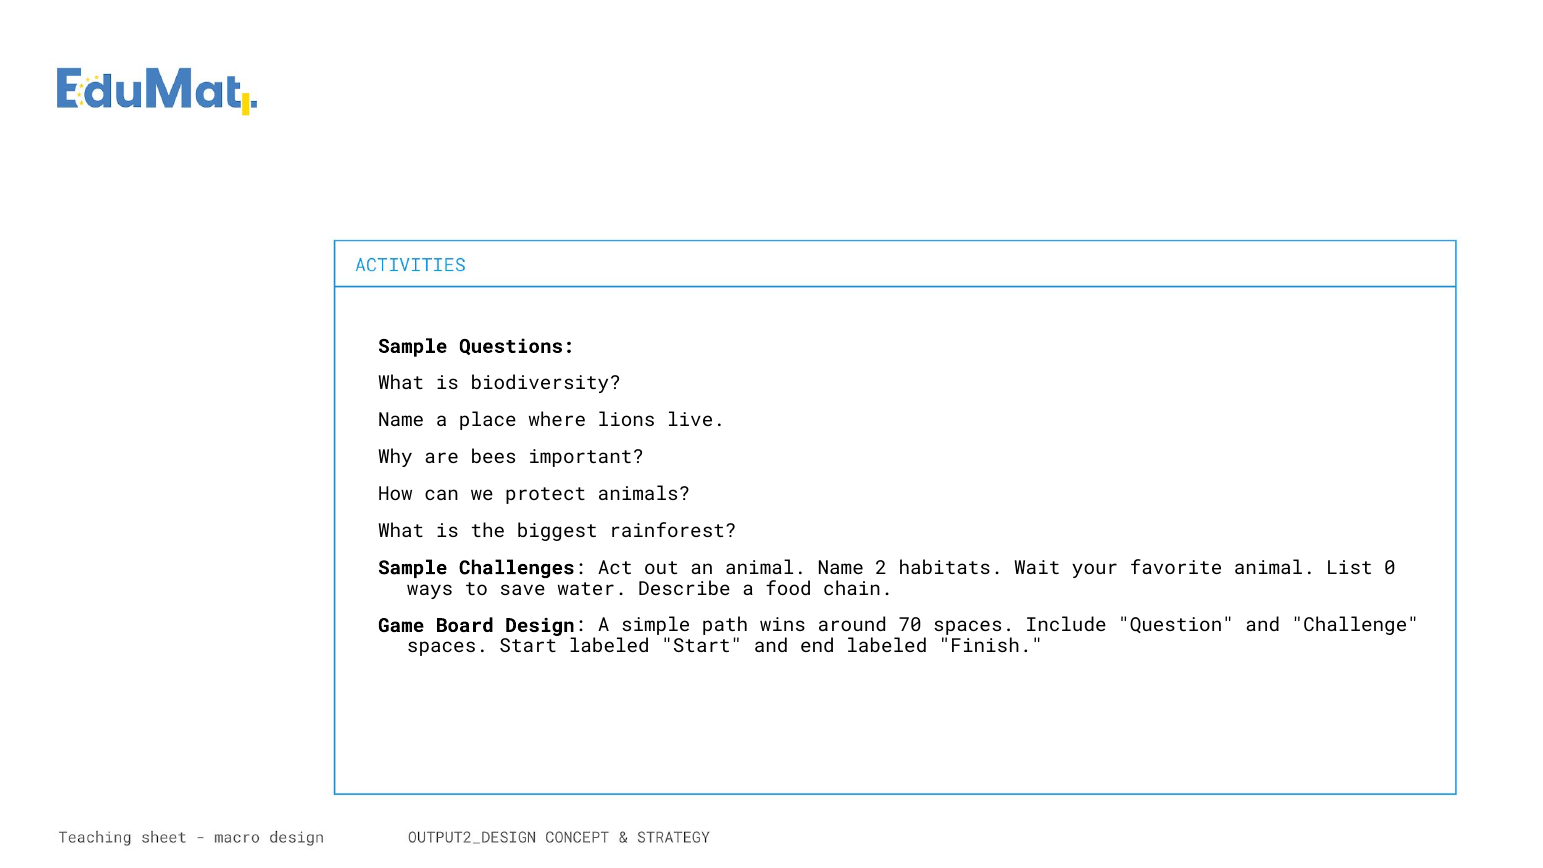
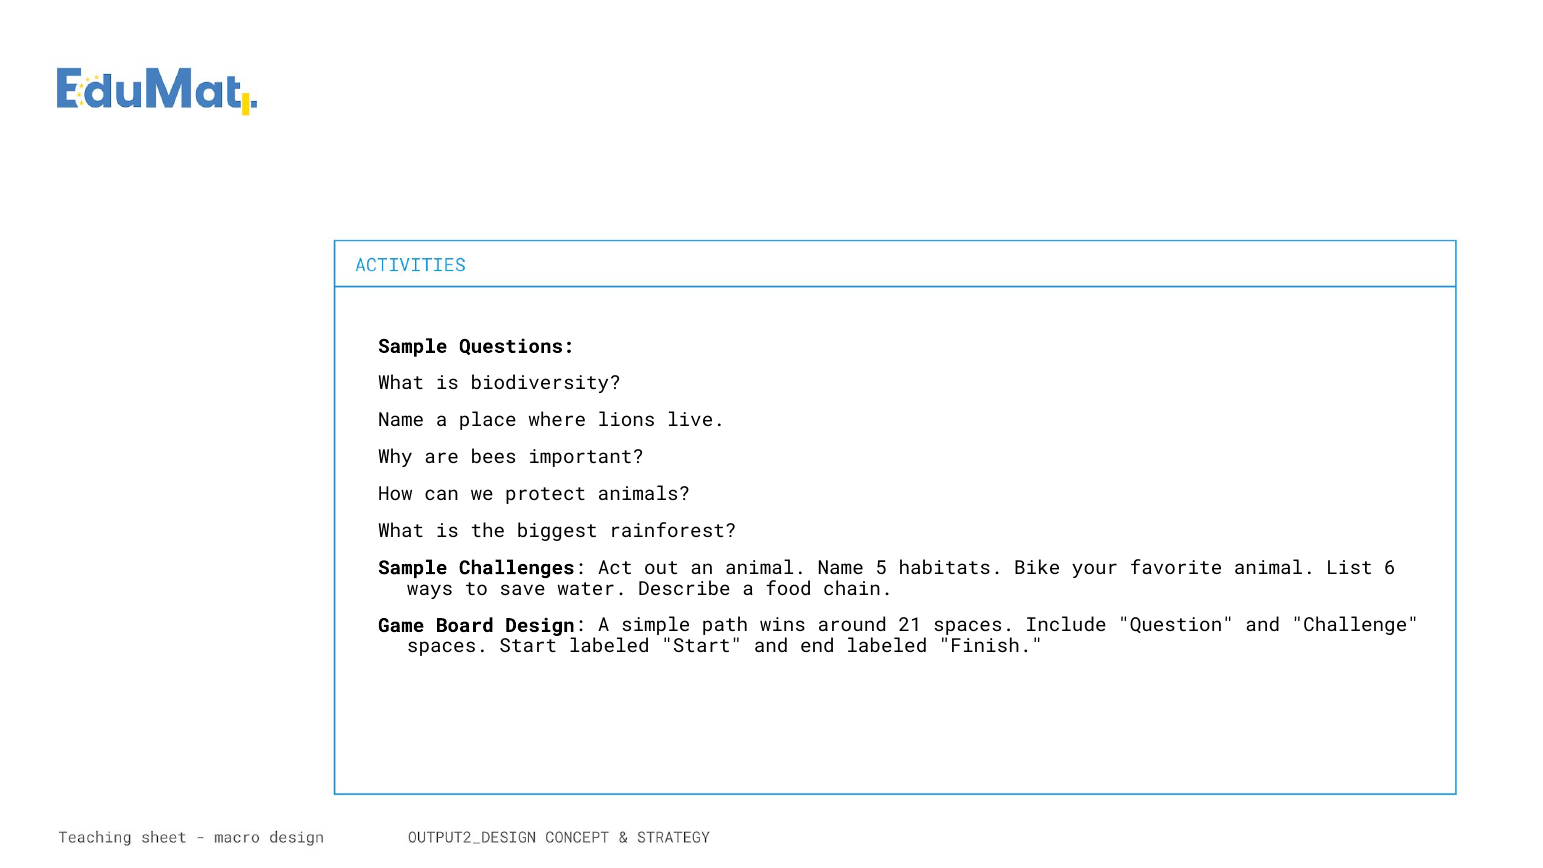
2: 2 -> 5
Wait: Wait -> Bike
0: 0 -> 6
70: 70 -> 21
